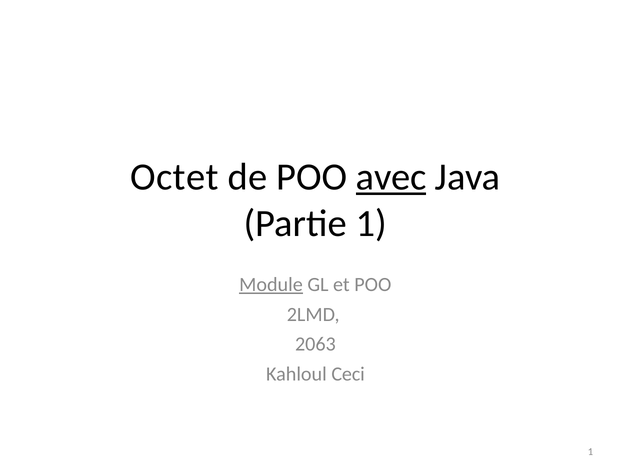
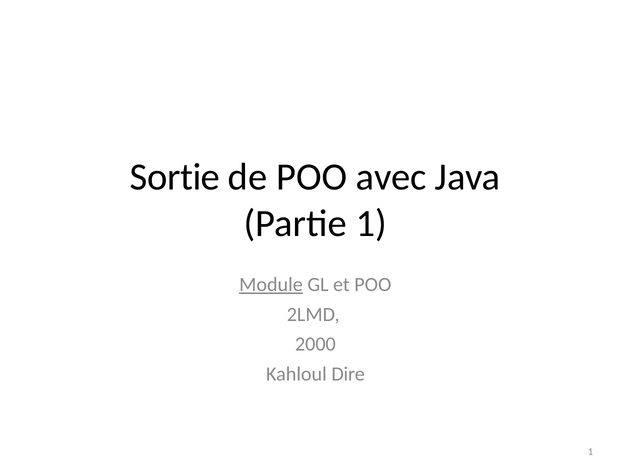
Octet: Octet -> Sortie
avec underline: present -> none
2063: 2063 -> 2000
Ceci: Ceci -> Dire
